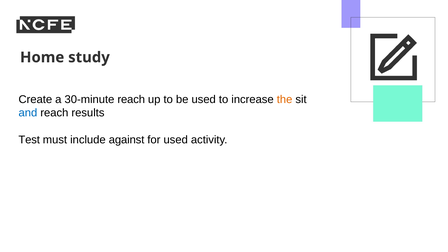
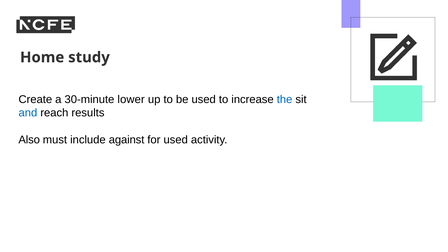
30-minute reach: reach -> lower
the colour: orange -> blue
Test: Test -> Also
